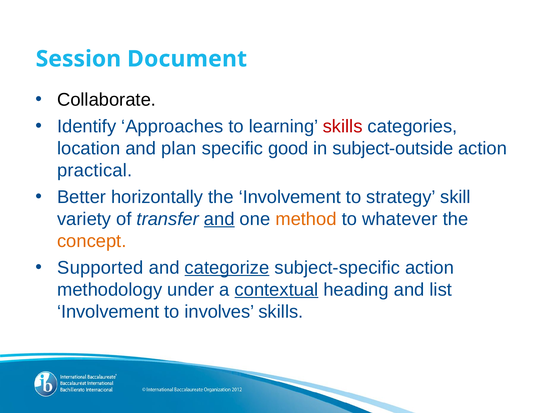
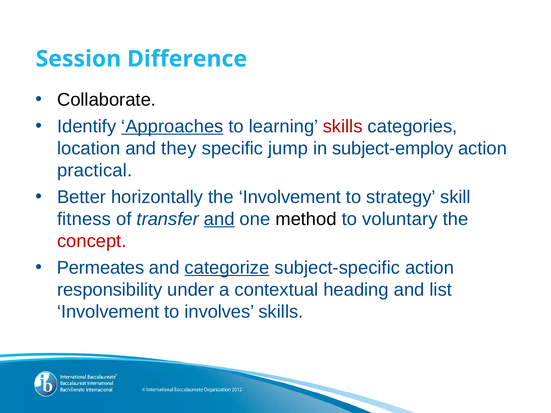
Document: Document -> Difference
Approaches underline: none -> present
plan: plan -> they
good: good -> jump
subject-outside: subject-outside -> subject-employ
variety: variety -> fitness
method colour: orange -> black
whatever: whatever -> voluntary
concept colour: orange -> red
Supported: Supported -> Permeates
methodology: methodology -> responsibility
contextual underline: present -> none
